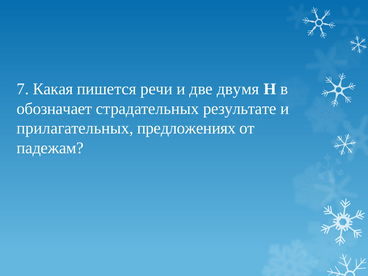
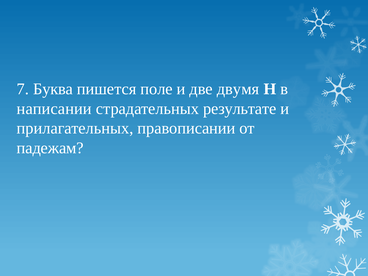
Какая: Какая -> Буква
речи: речи -> поле
обозначает: обозначает -> написании
предложениях: предложениях -> правописании
